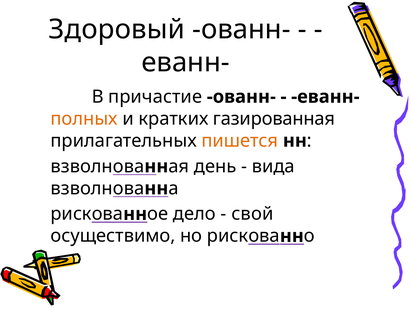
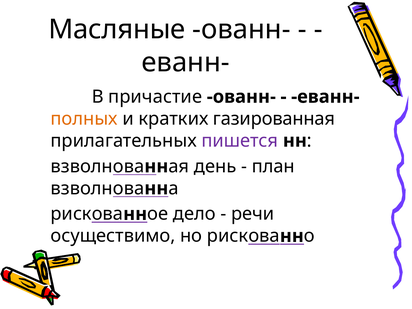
Здоровый: Здоровый -> Масляные
пишется colour: orange -> purple
вида: вида -> план
свой: свой -> речи
